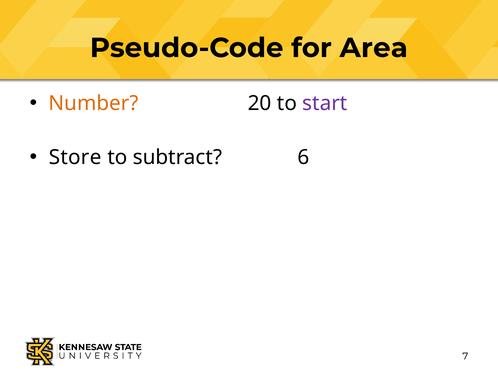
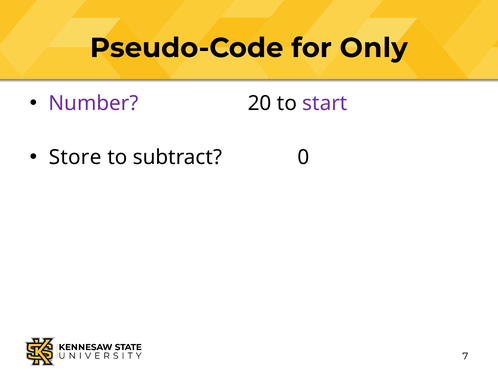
Area: Area -> Only
Number colour: orange -> purple
6: 6 -> 0
